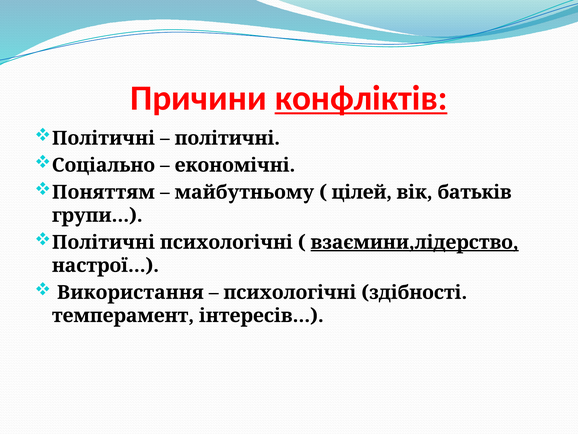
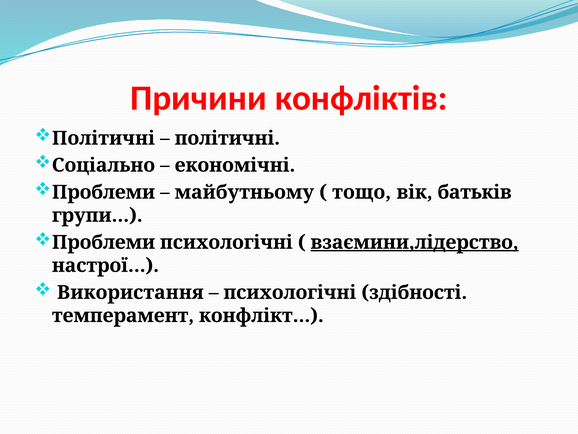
конфліктів underline: present -> none
Поняттям at (103, 192): Поняттям -> Проблеми
цілей: цілей -> тощо
Політичні at (103, 242): Політичні -> Проблеми
інтересів…: інтересів… -> конфлікт…
